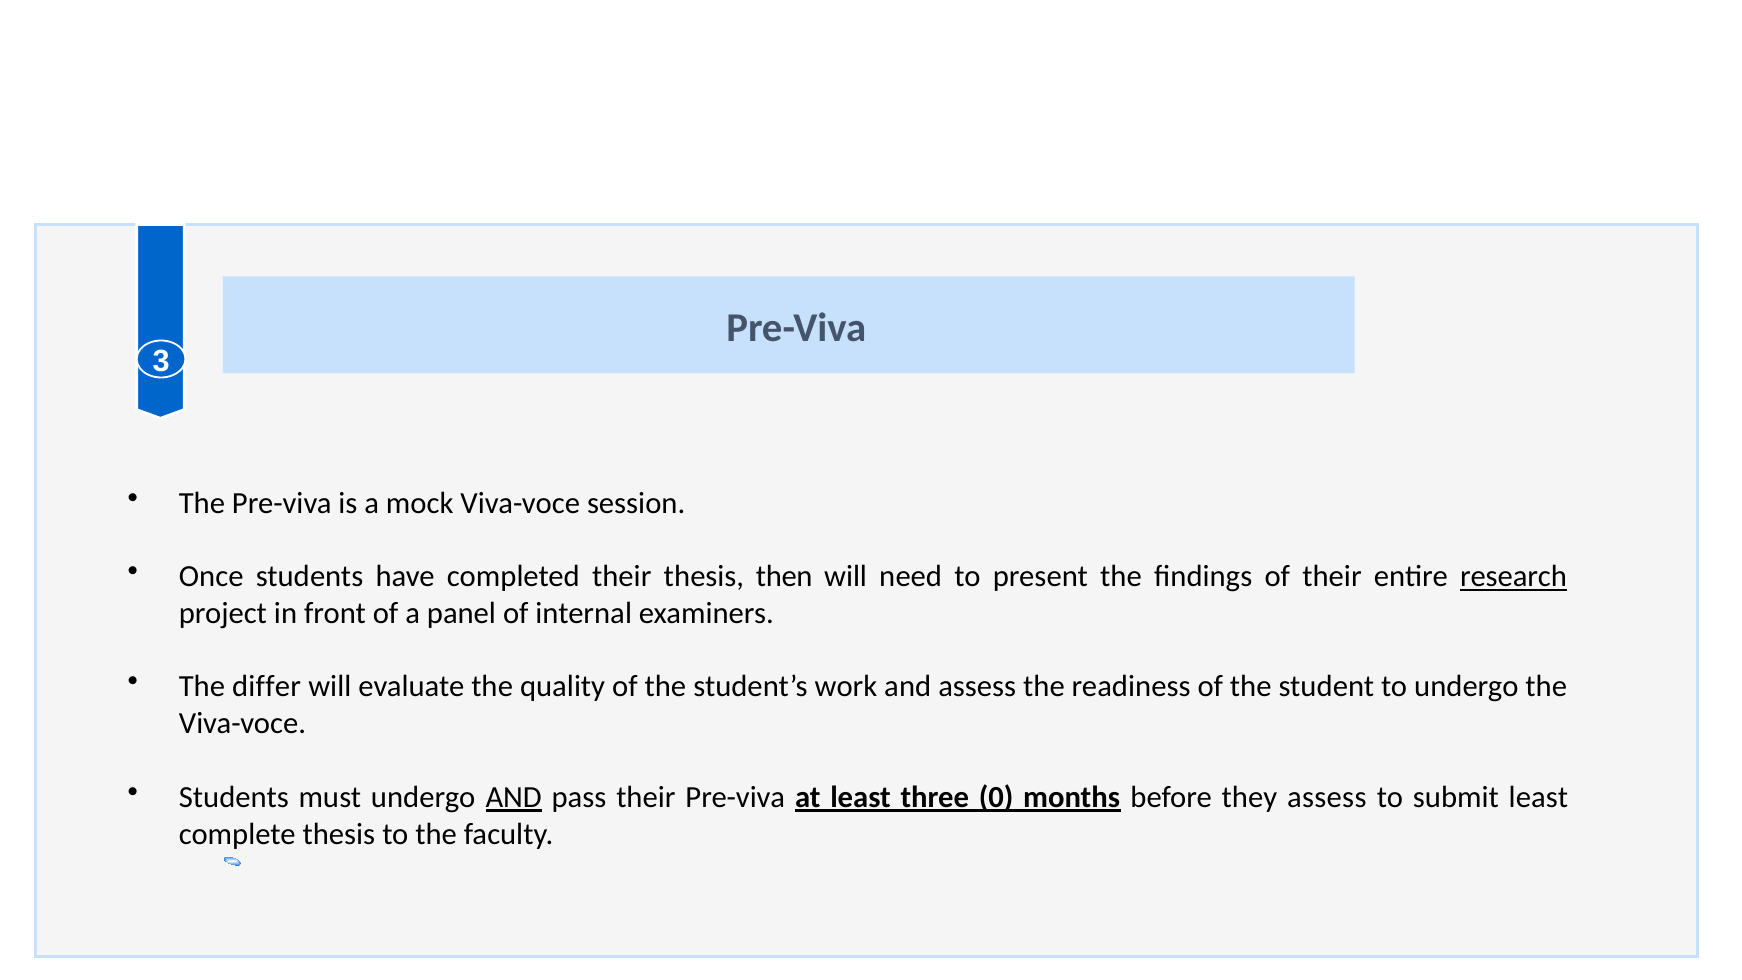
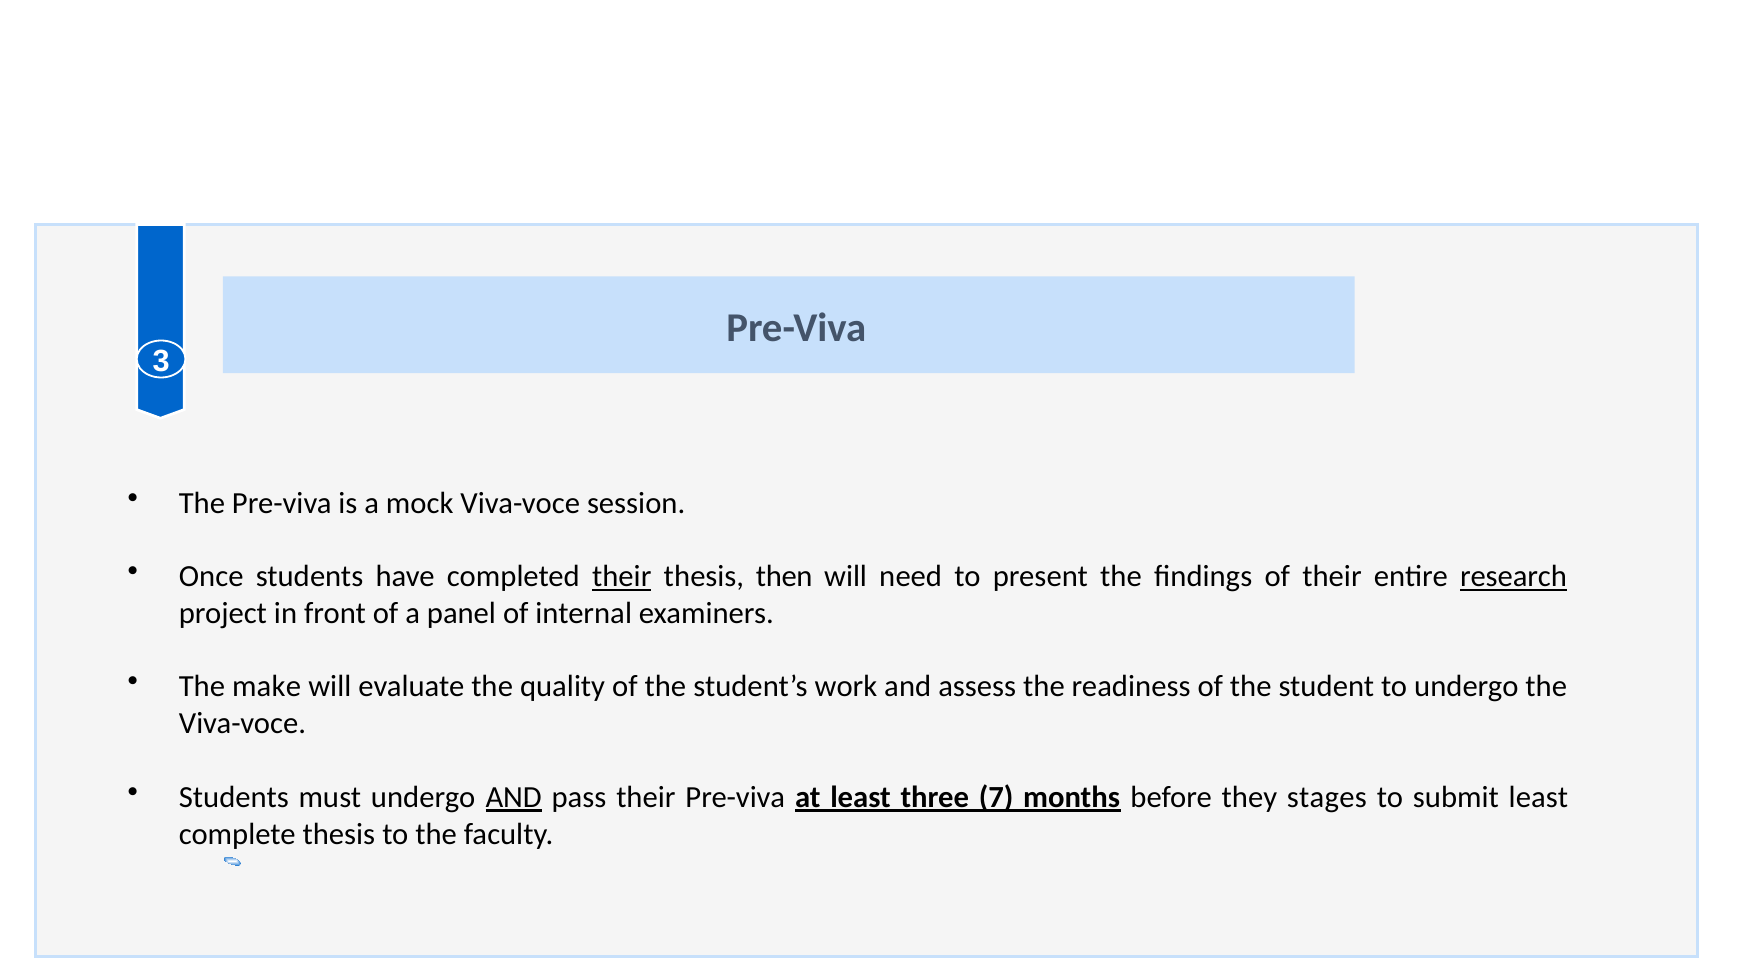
their at (622, 576) underline: none -> present
differ: differ -> make
0: 0 -> 7
they assess: assess -> stages
